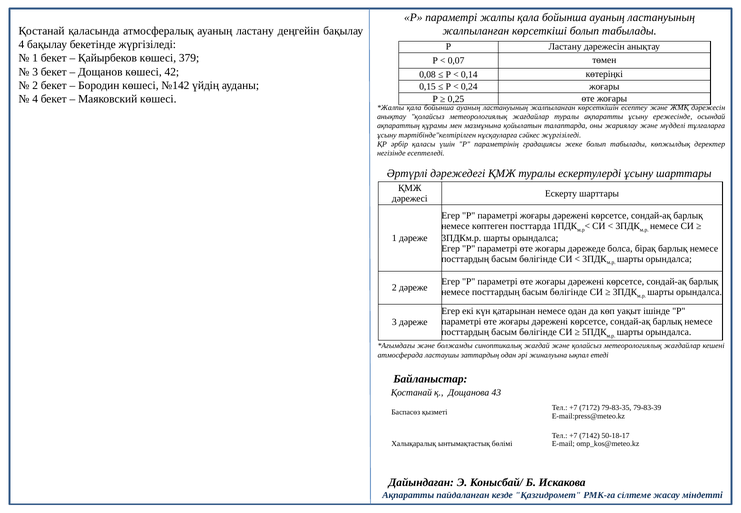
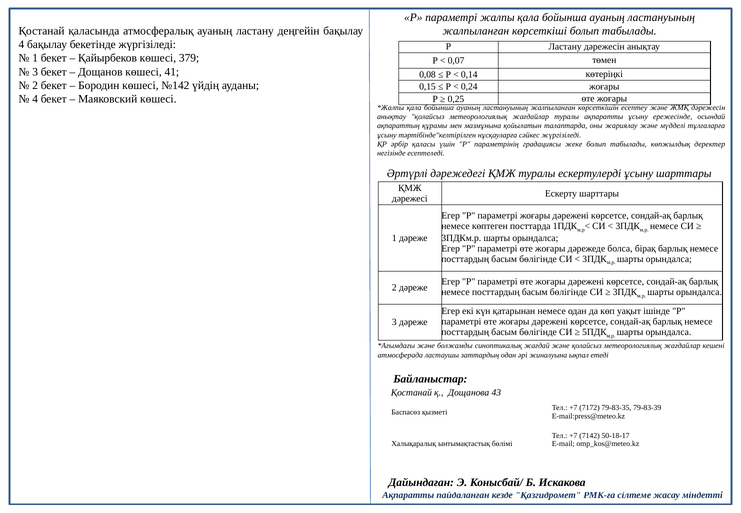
42: 42 -> 41
